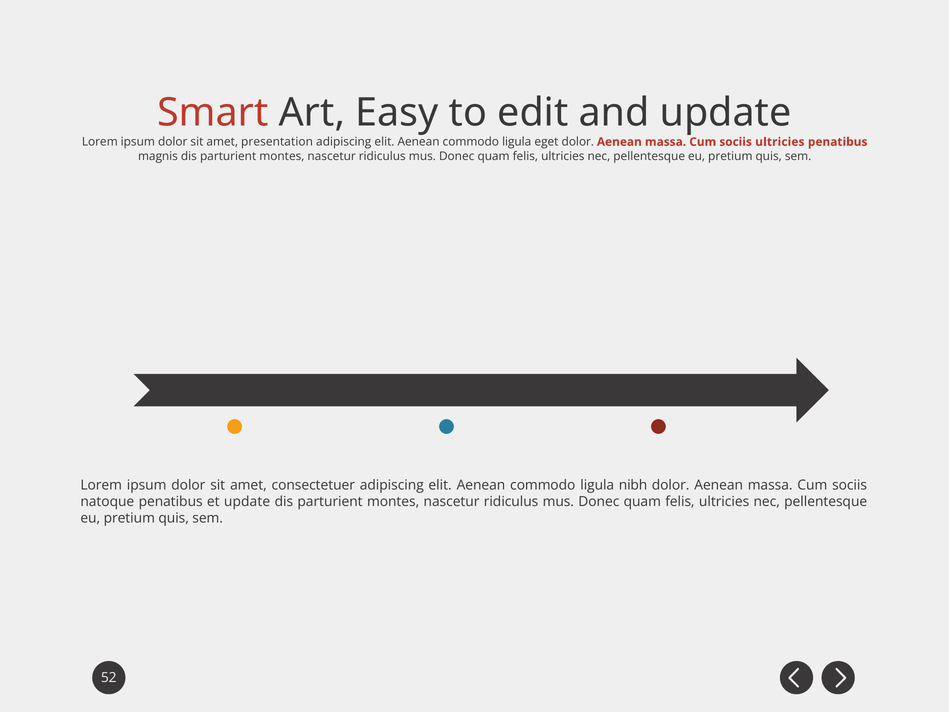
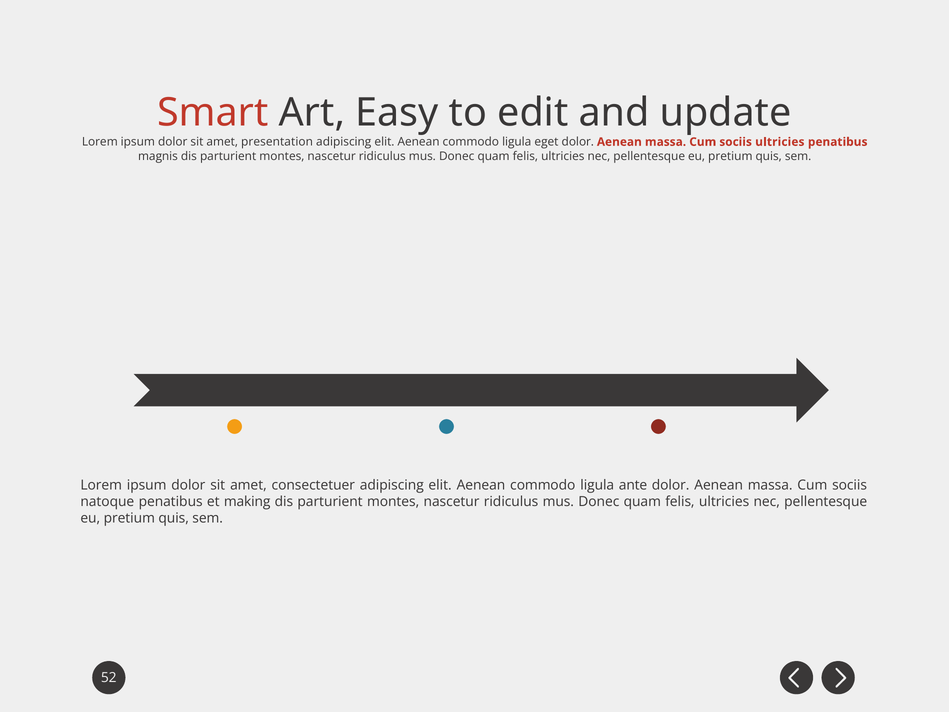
nibh: nibh -> ante
et update: update -> making
